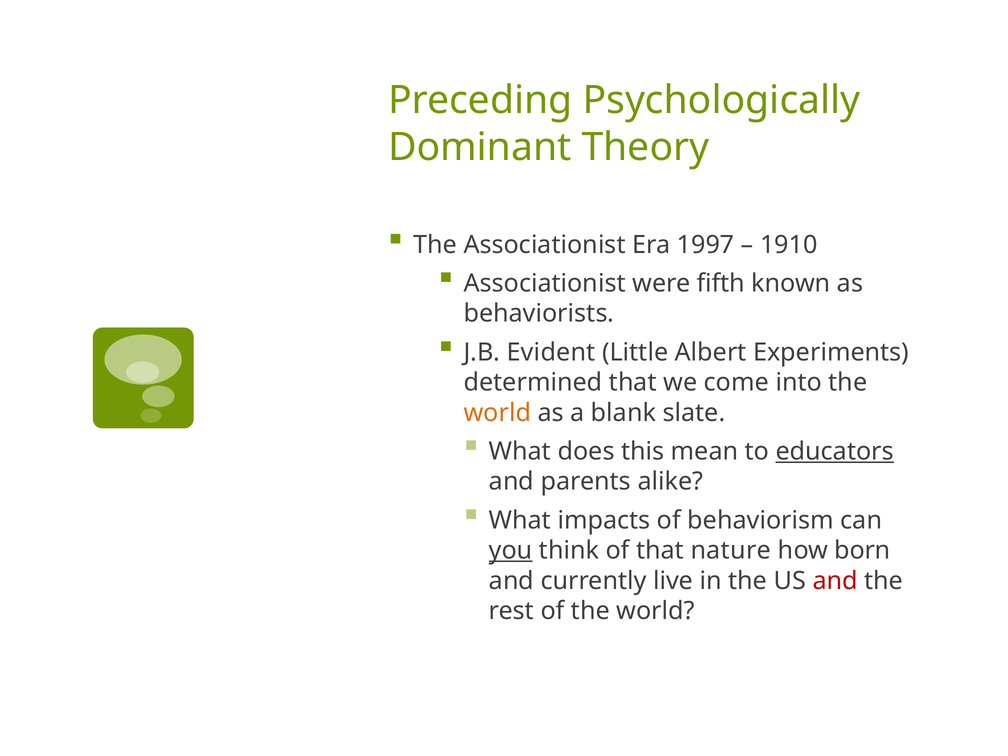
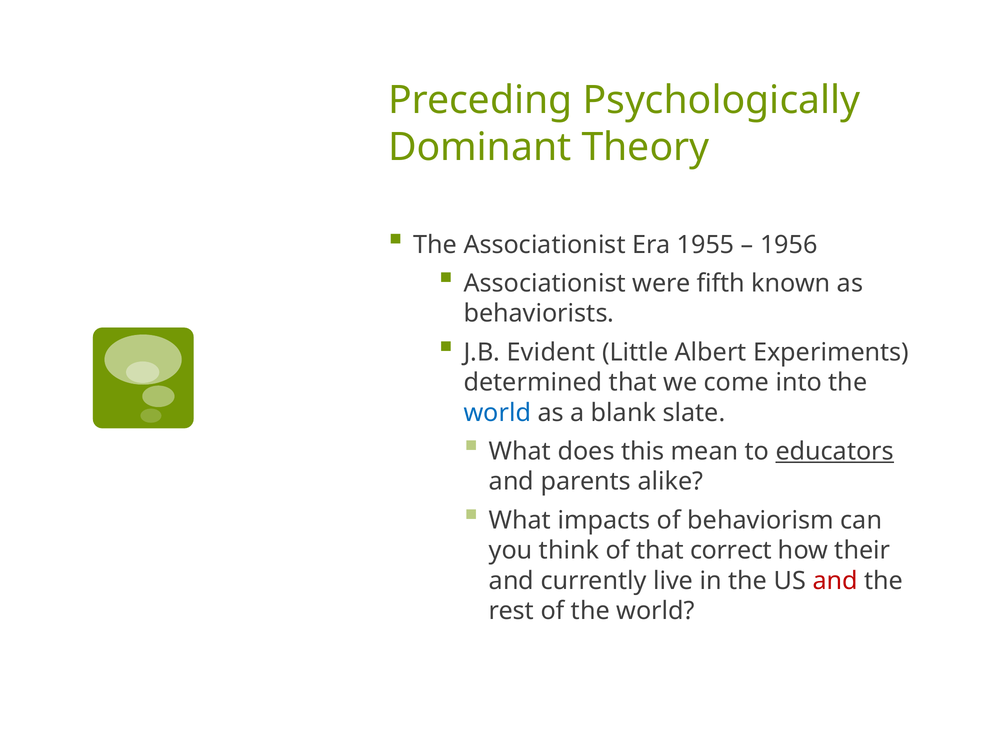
1997: 1997 -> 1955
1910: 1910 -> 1956
world at (497, 413) colour: orange -> blue
you underline: present -> none
nature: nature -> correct
born: born -> their
